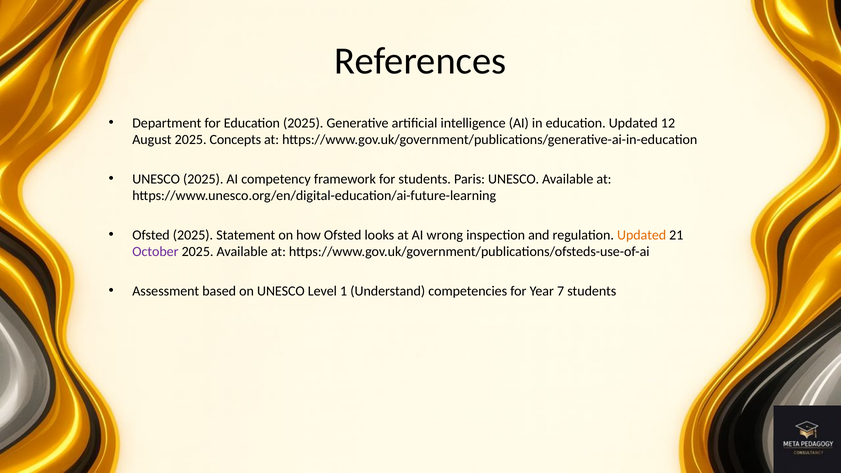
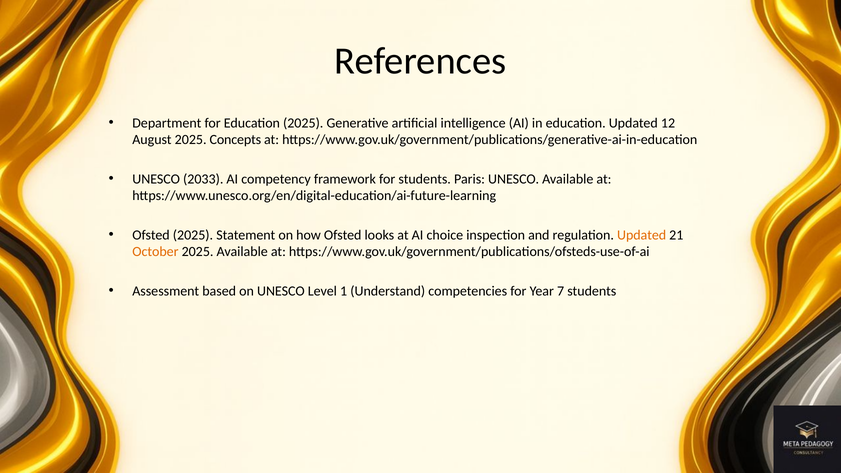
UNESCO 2025: 2025 -> 2033
wrong: wrong -> choice
October colour: purple -> orange
